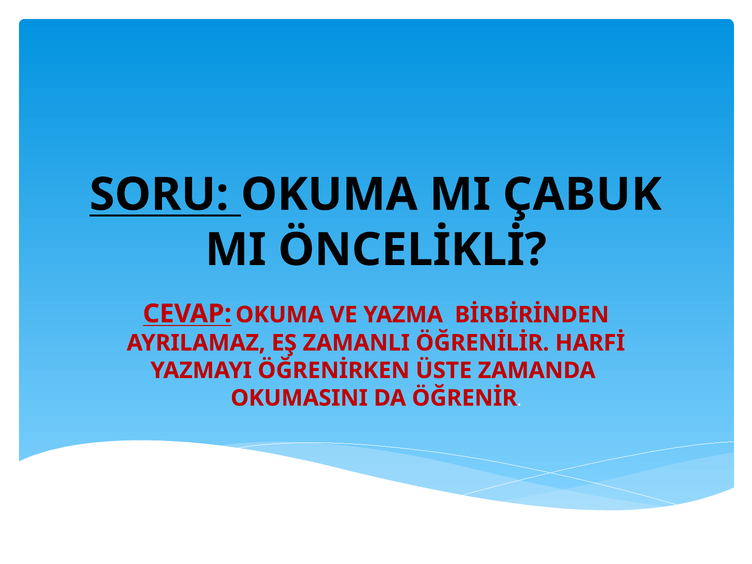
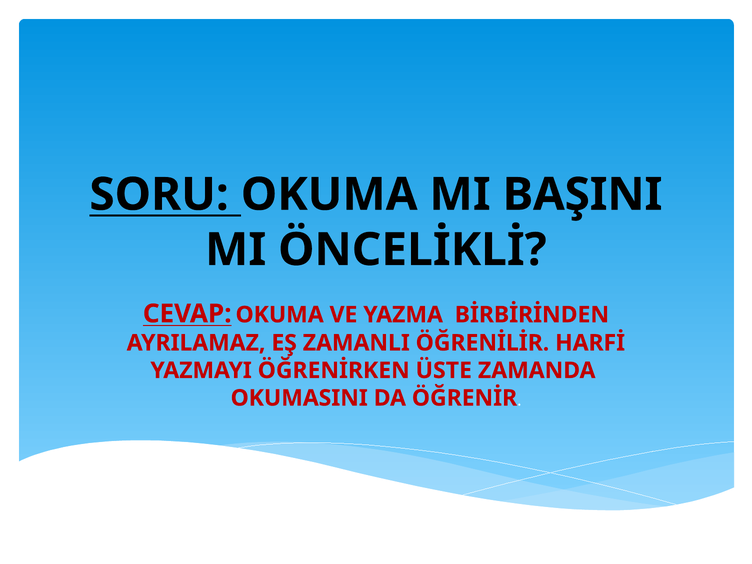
ÇABUK: ÇABUK -> BAŞINI
